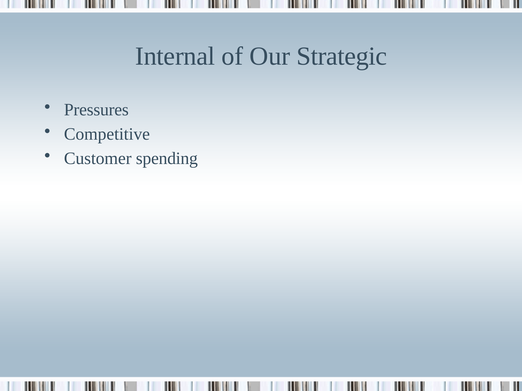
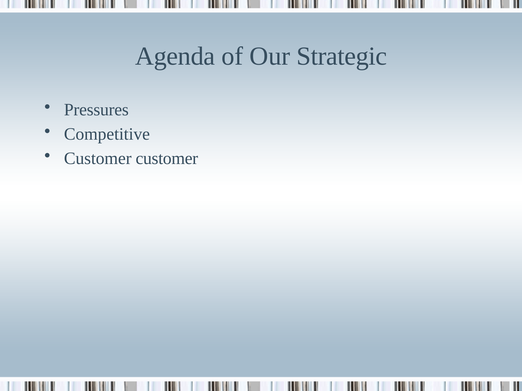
Internal: Internal -> Agenda
Customer spending: spending -> customer
